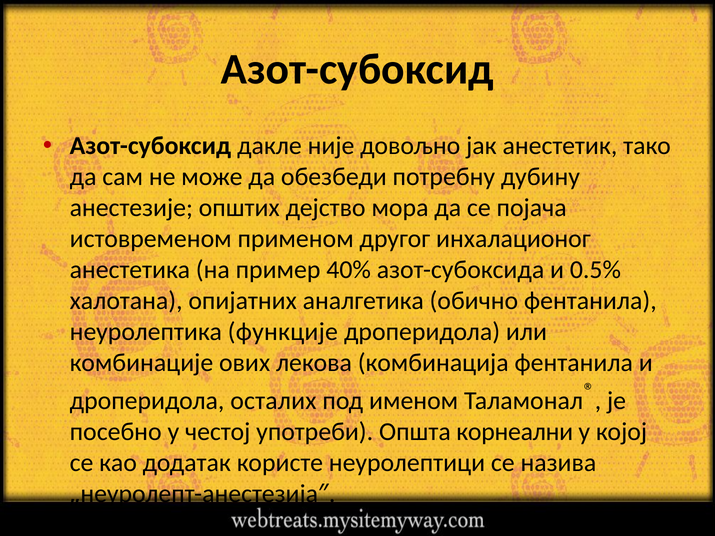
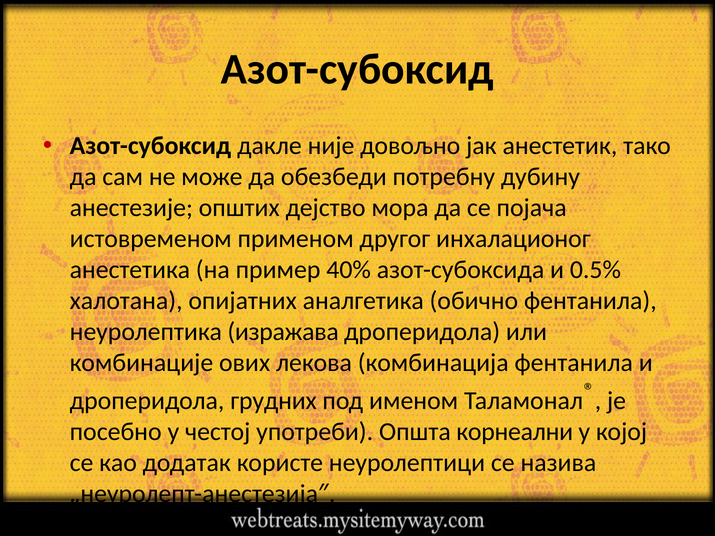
функције: функције -> изражава
осталих: осталих -> грудних
